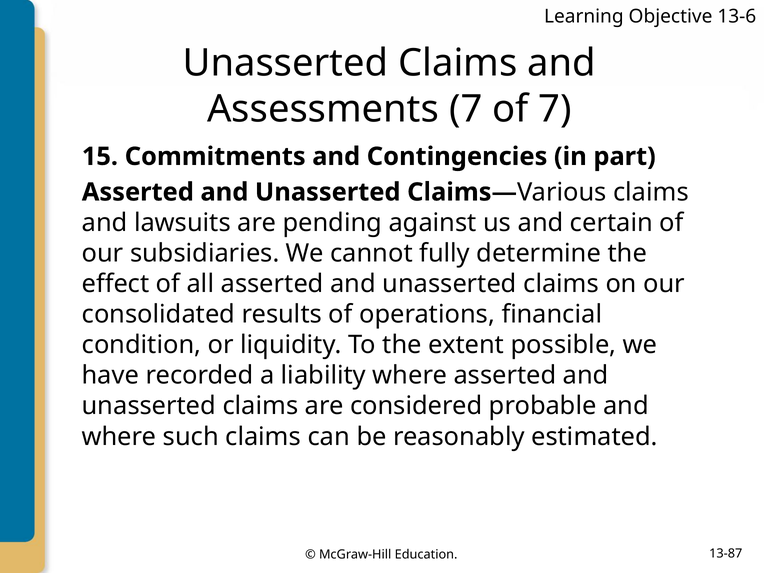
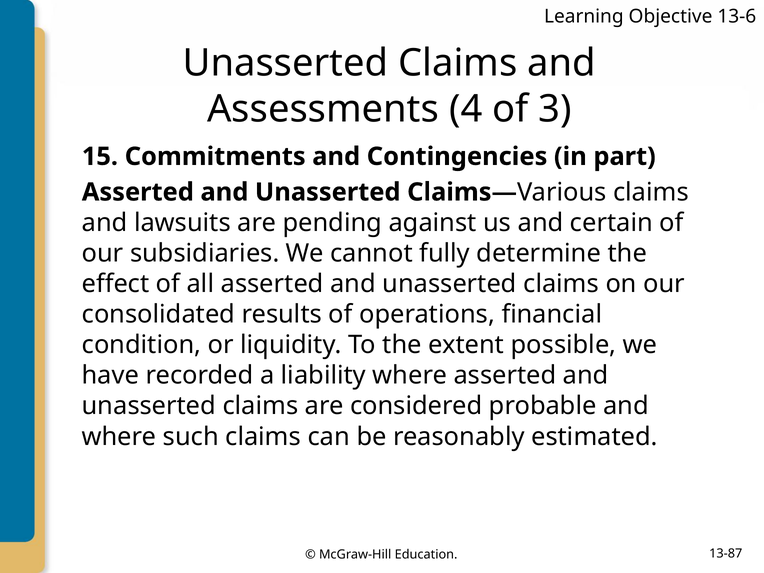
Assessments 7: 7 -> 4
of 7: 7 -> 3
